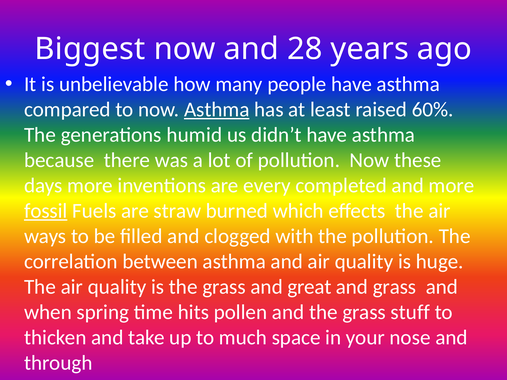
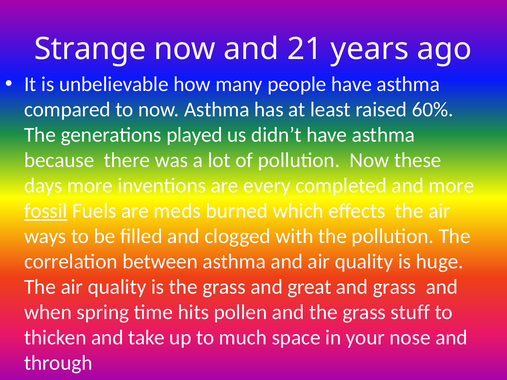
Biggest: Biggest -> Strange
28: 28 -> 21
Asthma at (217, 110) underline: present -> none
humid: humid -> played
straw: straw -> meds
